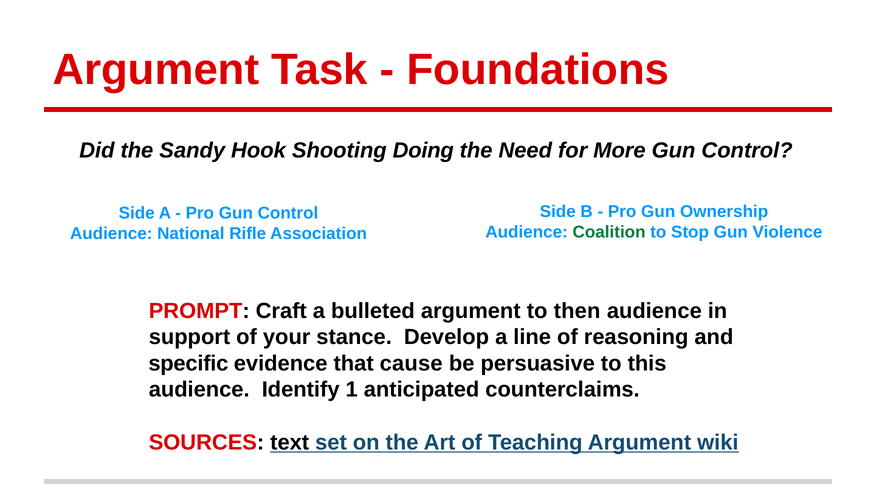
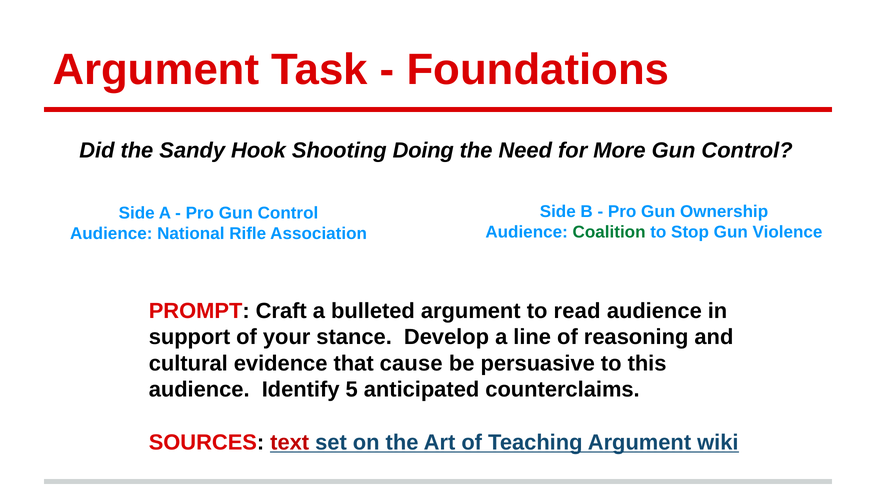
then: then -> read
specific: specific -> cultural
1: 1 -> 5
text colour: black -> red
